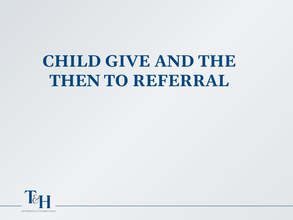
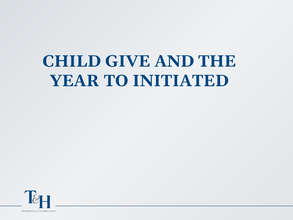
THEN: THEN -> YEAR
REFERRAL: REFERRAL -> INITIATED
